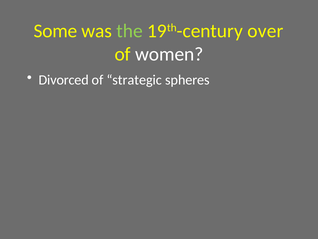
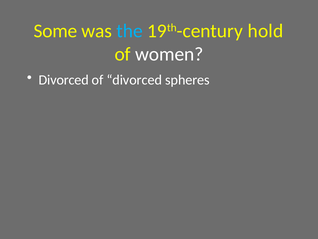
the colour: light green -> light blue
over: over -> hold
of strategic: strategic -> divorced
